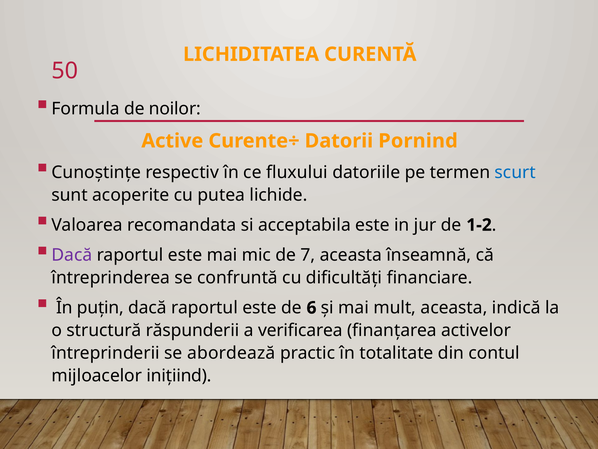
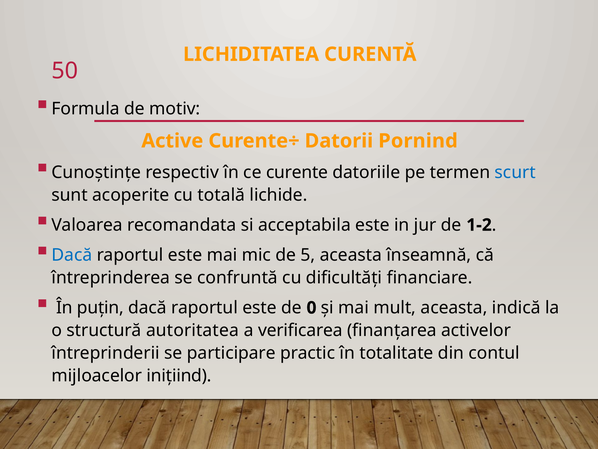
noilor: noilor -> motiv
fluxului: fluxului -> curente
putea: putea -> totală
Dacă at (72, 255) colour: purple -> blue
7: 7 -> 5
6: 6 -> 0
răspunderii: răspunderii -> autoritatea
abordează: abordează -> participare
